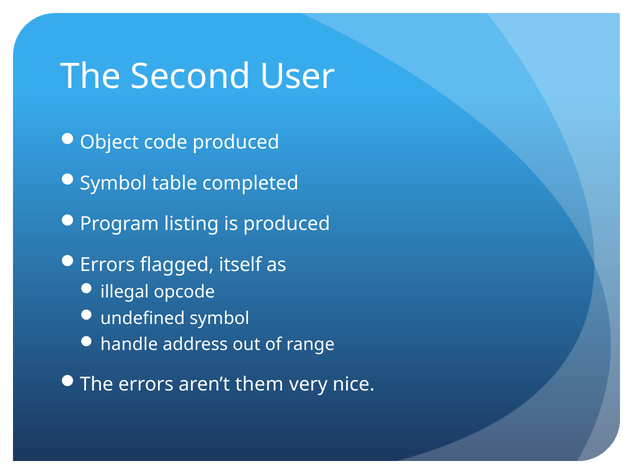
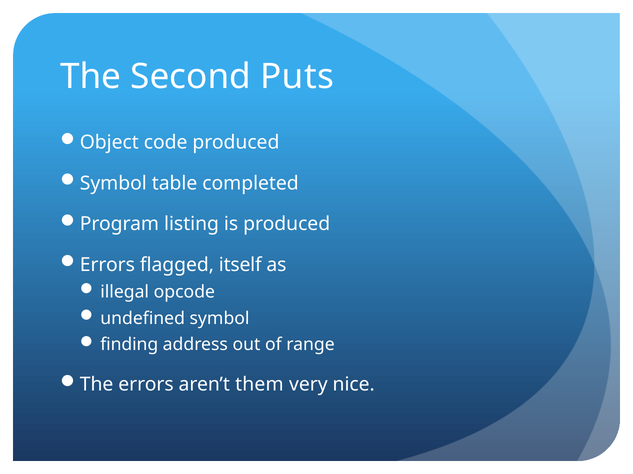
User: User -> Puts
handle: handle -> finding
